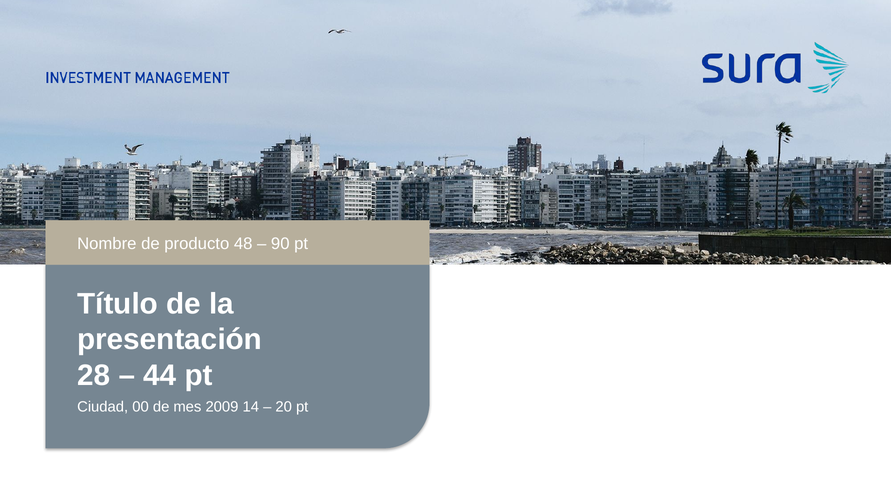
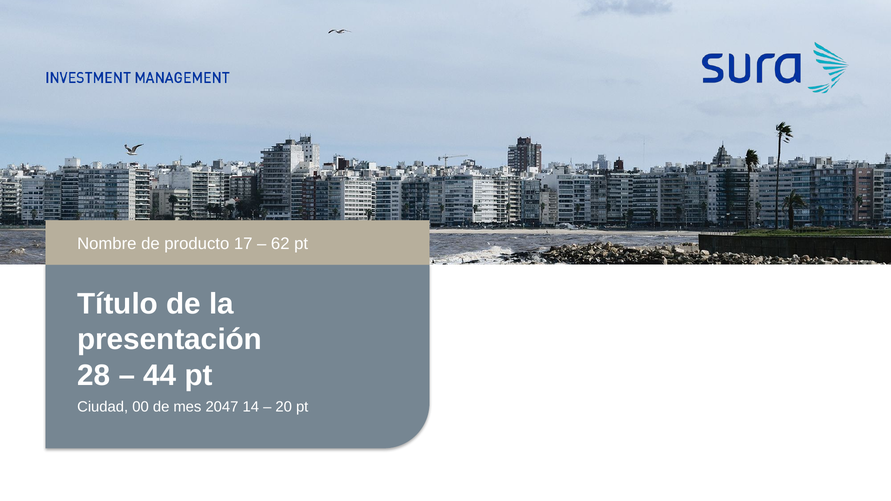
48: 48 -> 17
90: 90 -> 62
2009: 2009 -> 2047
